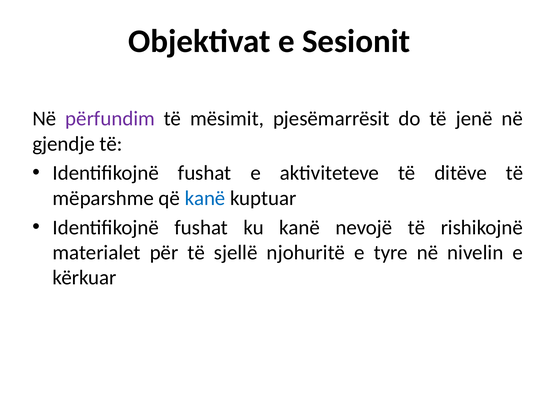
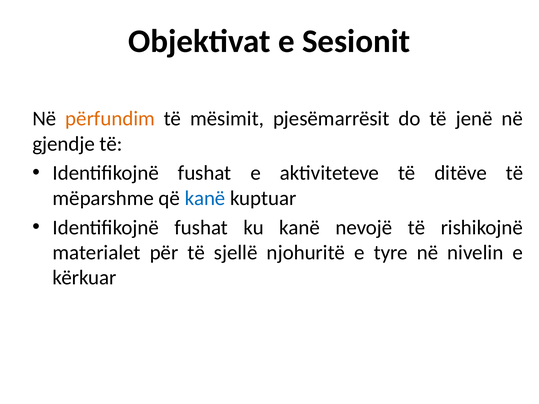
përfundim colour: purple -> orange
